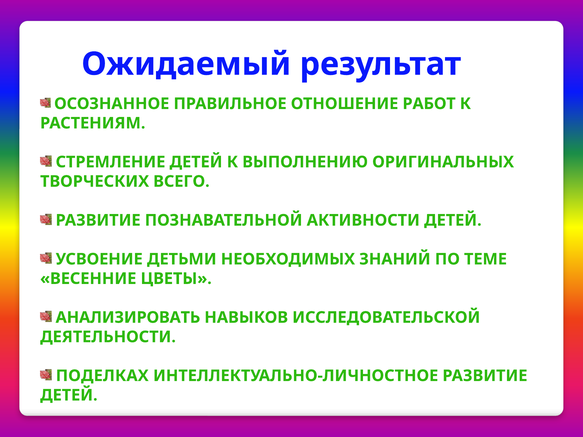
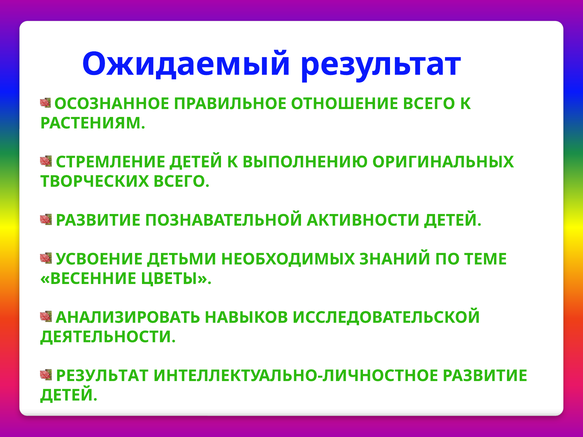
ОТНОШЕНИЕ РАБОТ: РАБОТ -> ВСЕГО
ПОДЕЛКАХ at (102, 376): ПОДЕЛКАХ -> РЕЗУЛЬТАТ
